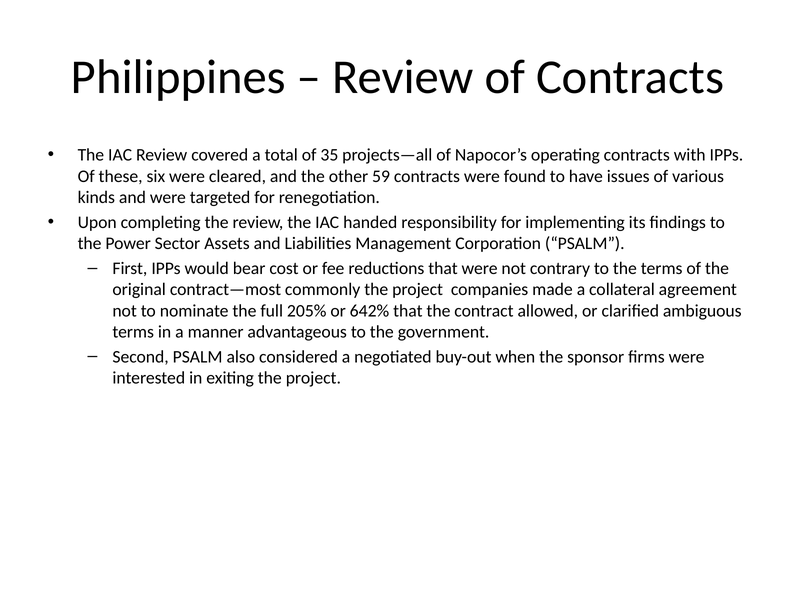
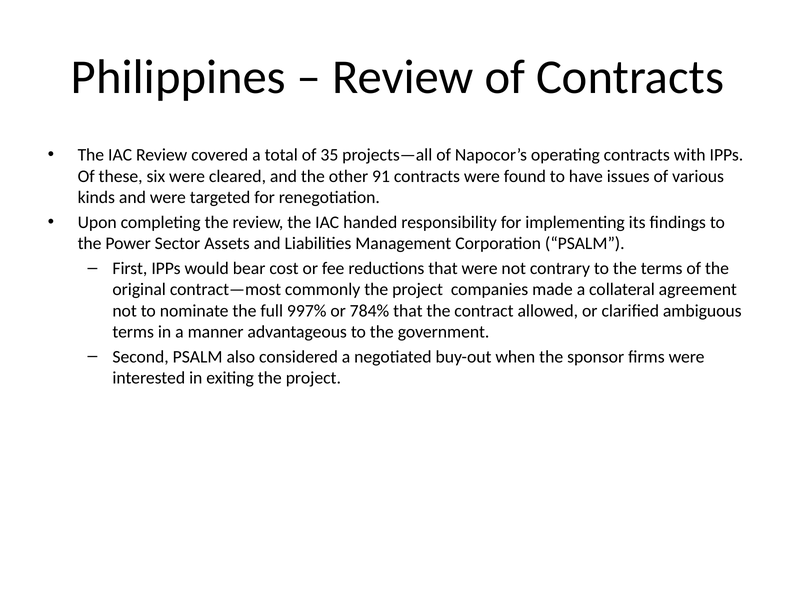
59: 59 -> 91
205%: 205% -> 997%
642%: 642% -> 784%
